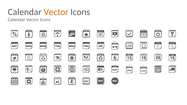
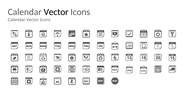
Vector at (56, 12) colour: orange -> black
